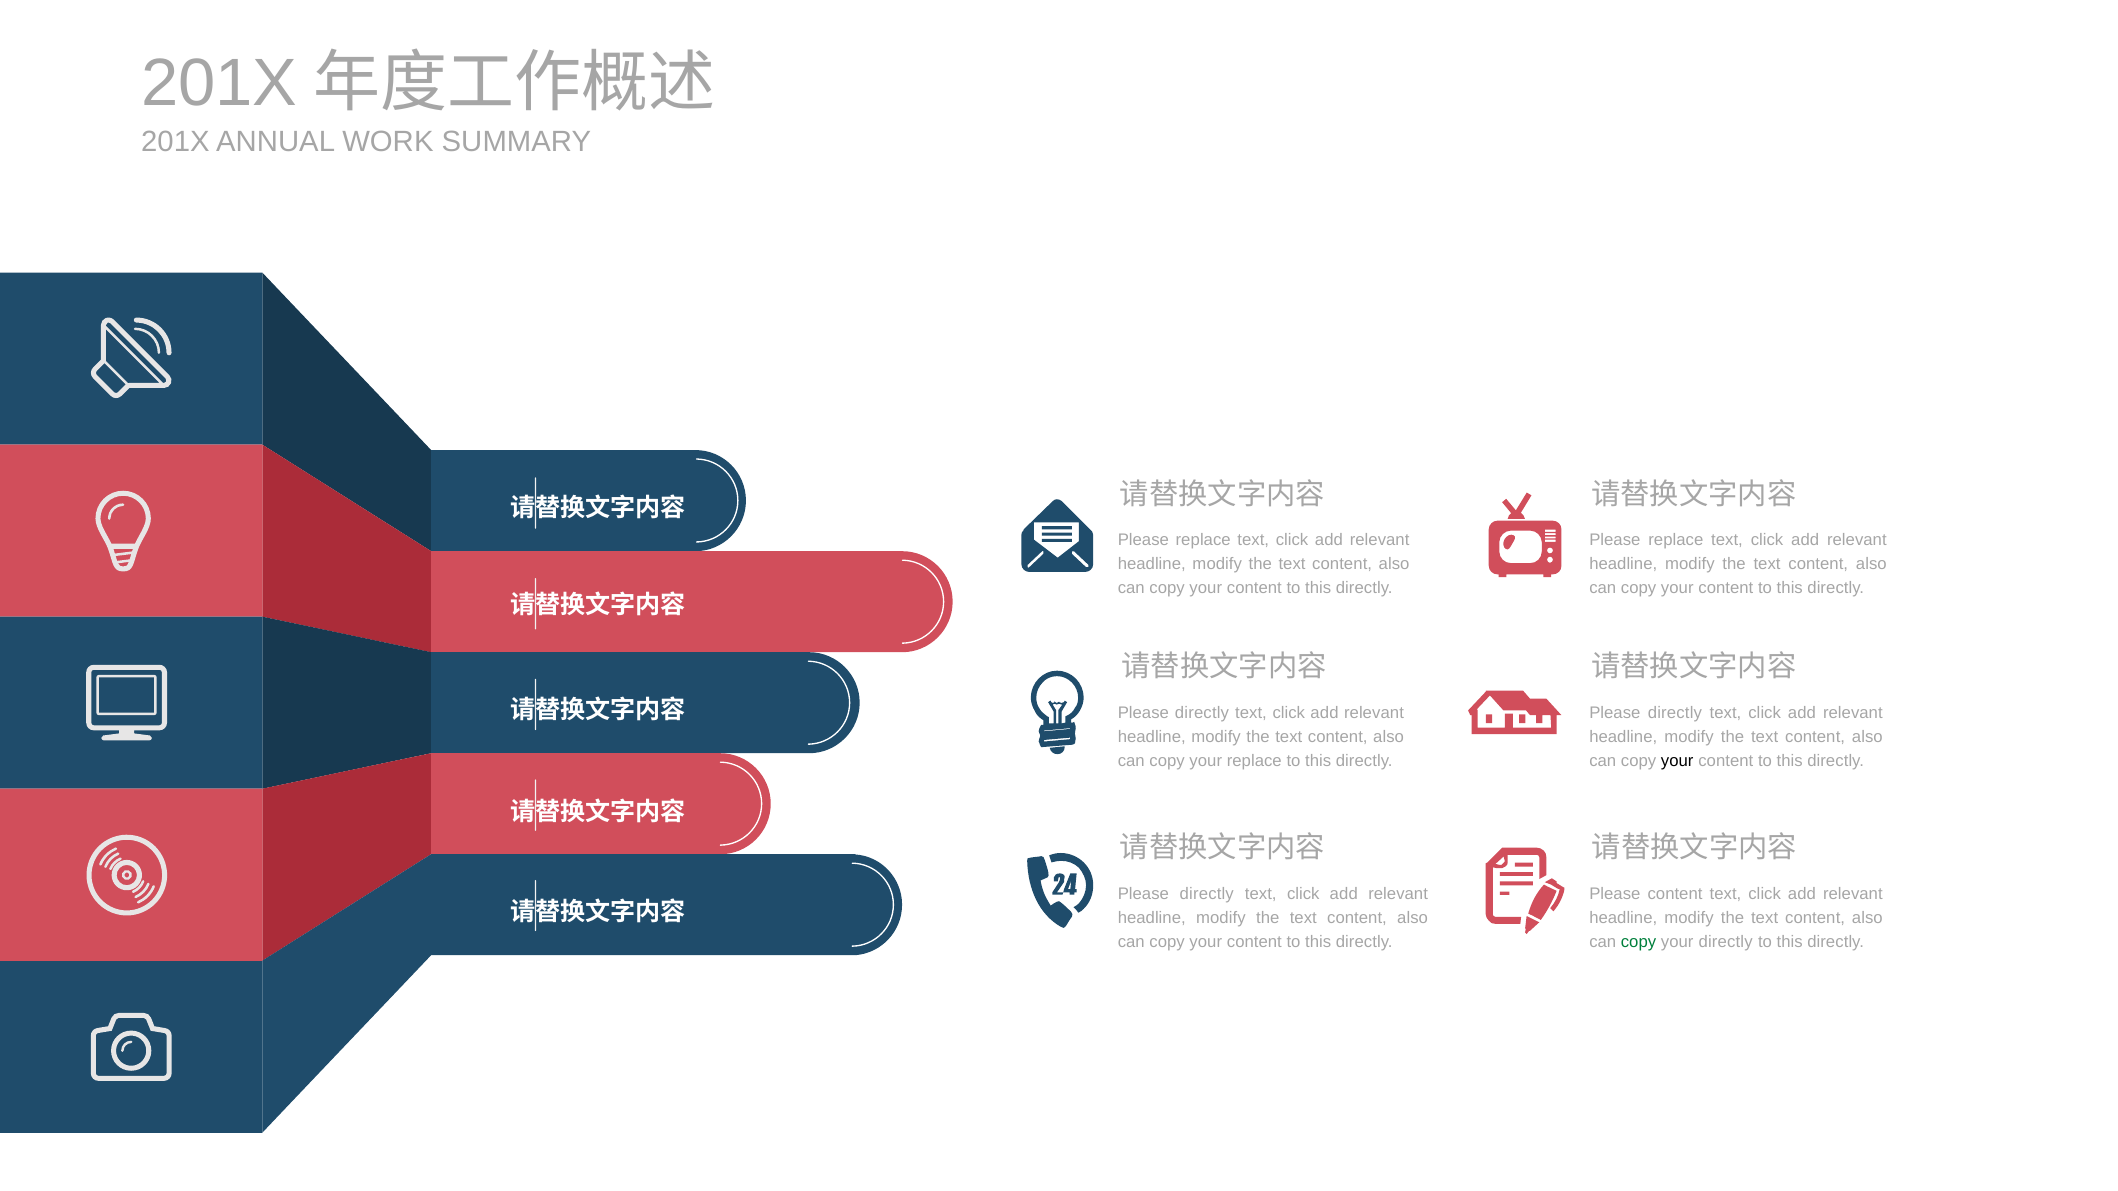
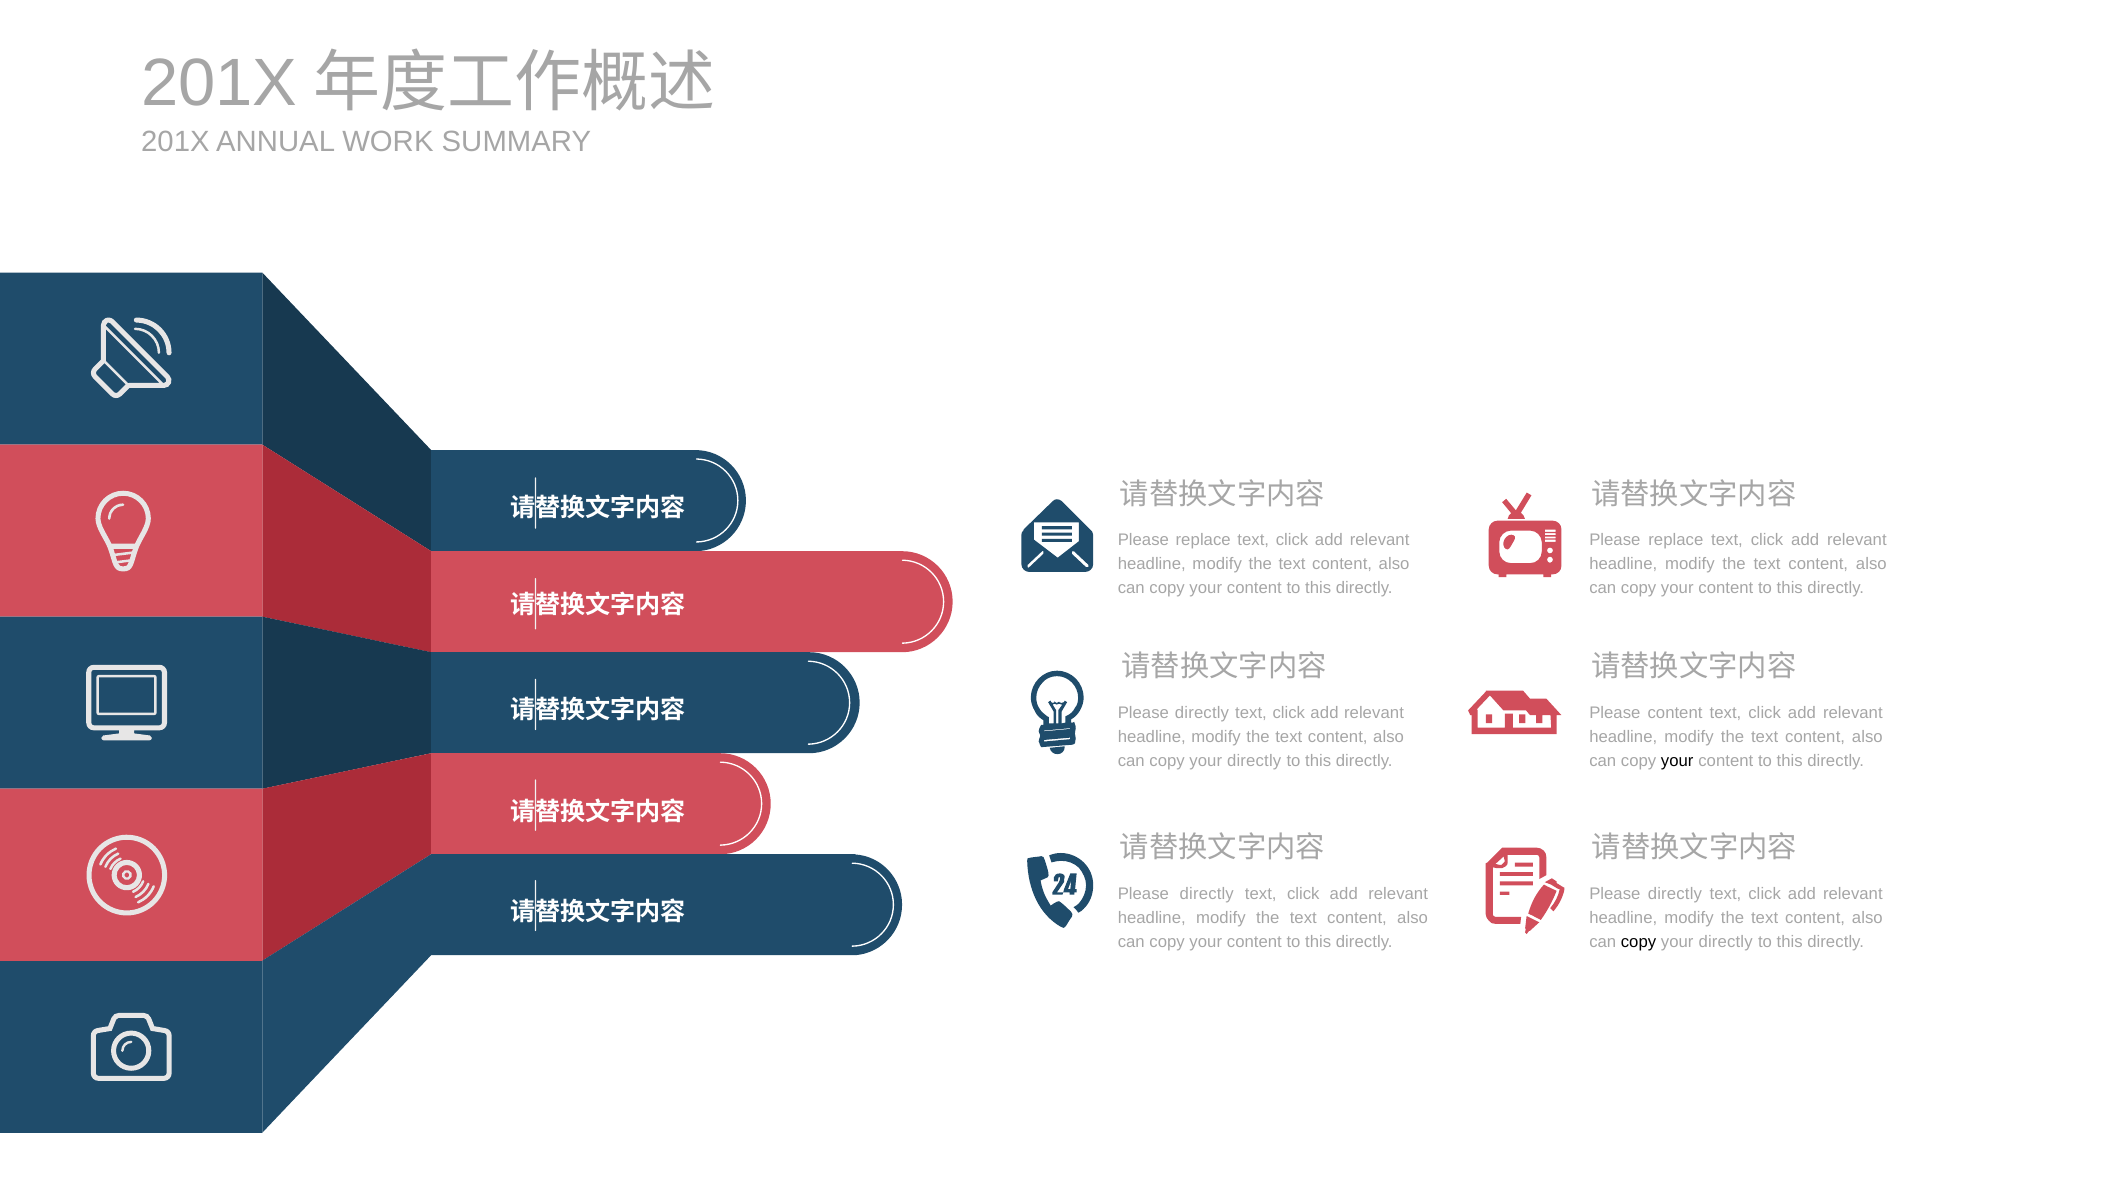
directly at (1675, 713): directly -> content
replace at (1254, 761): replace -> directly
content at (1675, 894): content -> directly
copy at (1639, 942) colour: green -> black
